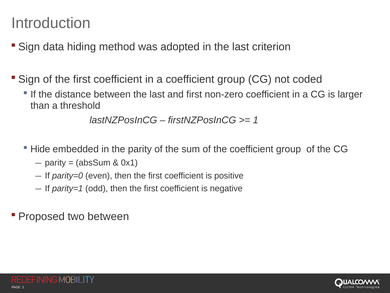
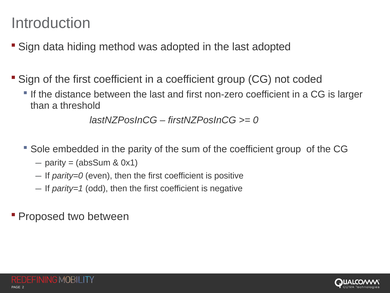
last criterion: criterion -> adopted
1: 1 -> 0
Hide: Hide -> Sole
